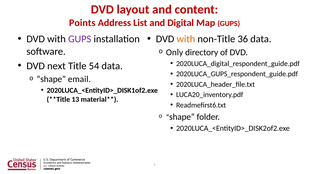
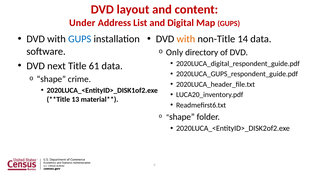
Points: Points -> Under
GUPS at (80, 39) colour: purple -> blue
36: 36 -> 14
54: 54 -> 61
email: email -> crime
